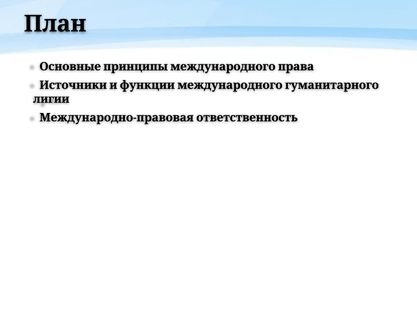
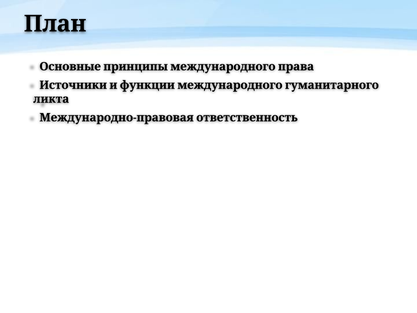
лигии: лигии -> ликта
